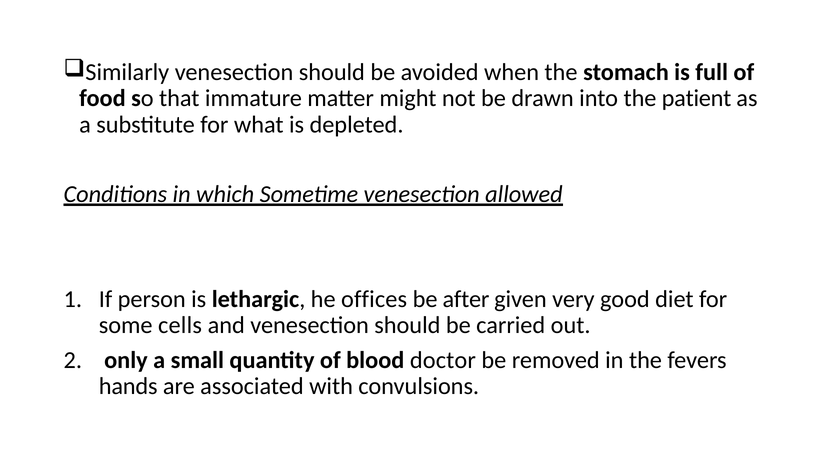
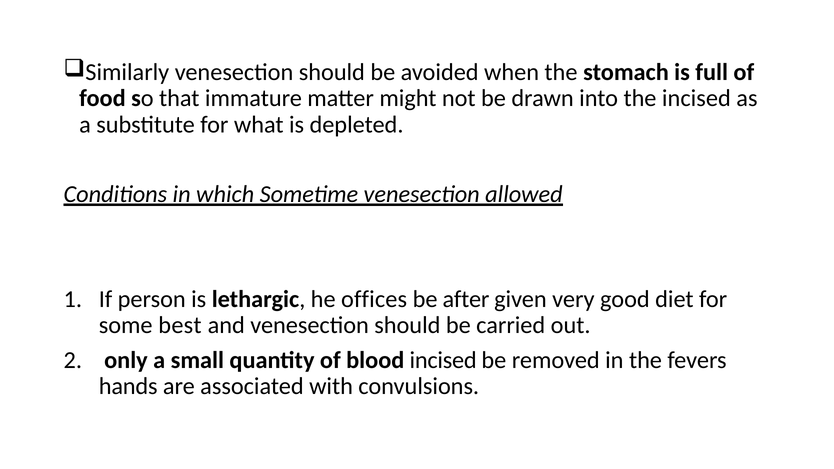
the patient: patient -> incised
cells: cells -> best
blood doctor: doctor -> incised
